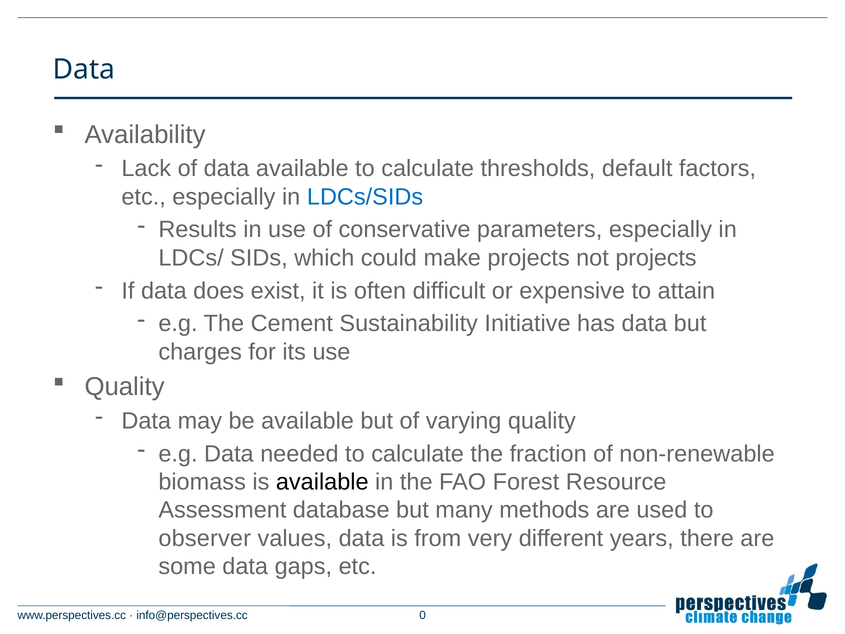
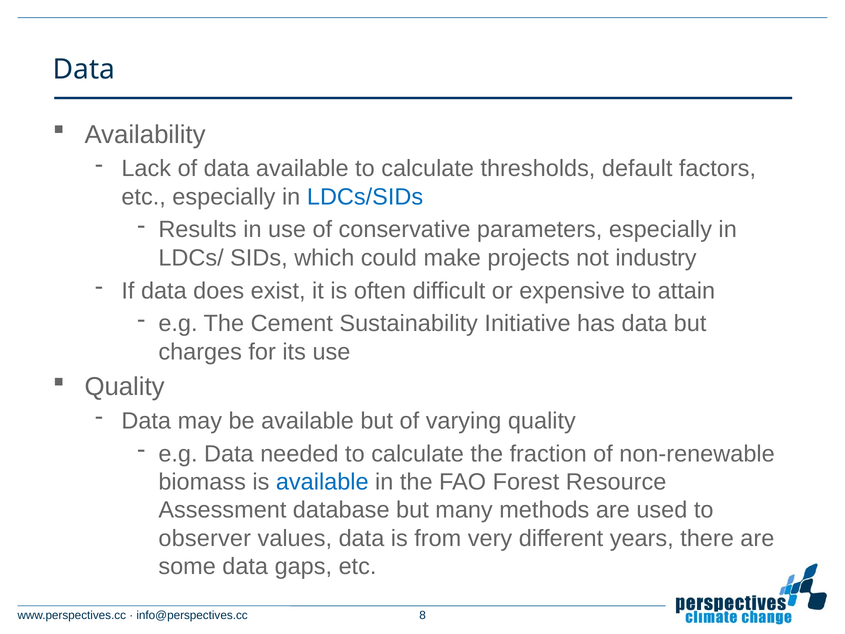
not projects: projects -> industry
available at (322, 482) colour: black -> blue
0: 0 -> 8
